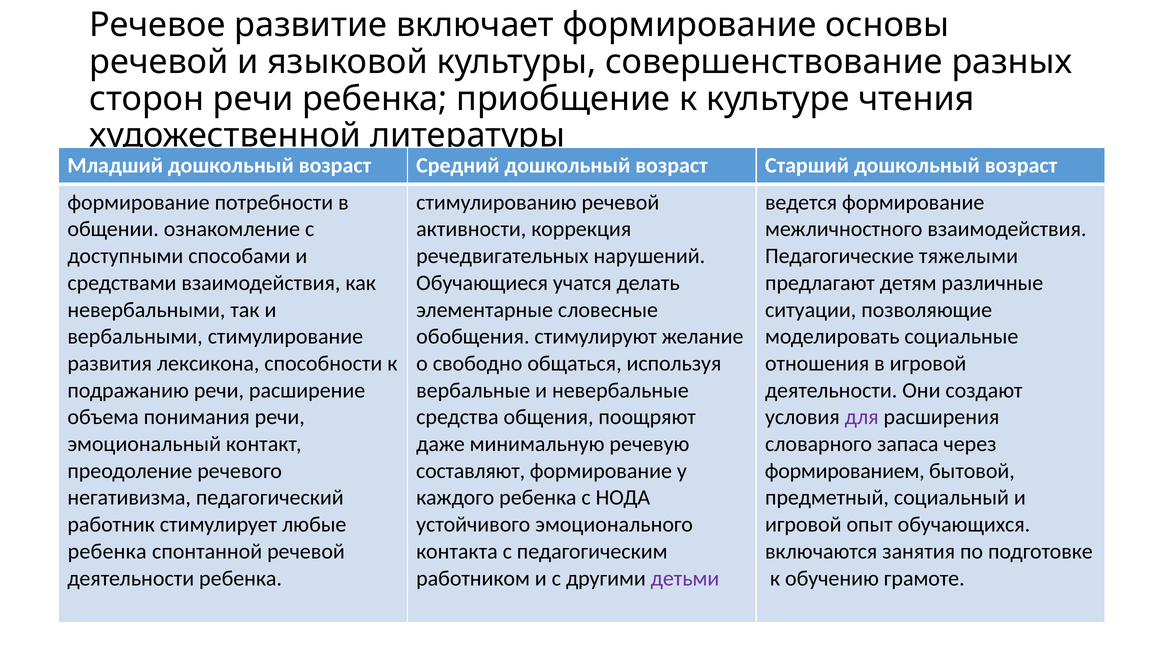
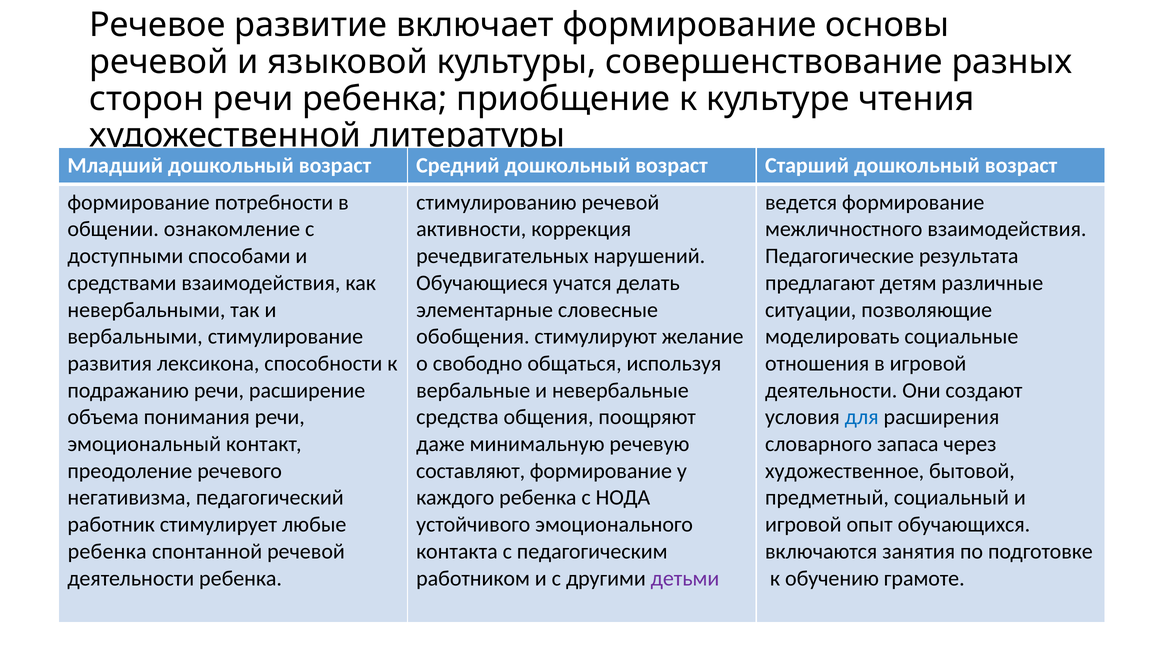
тяжелыми: тяжелыми -> результата
для colour: purple -> blue
формированием: формированием -> художественное
